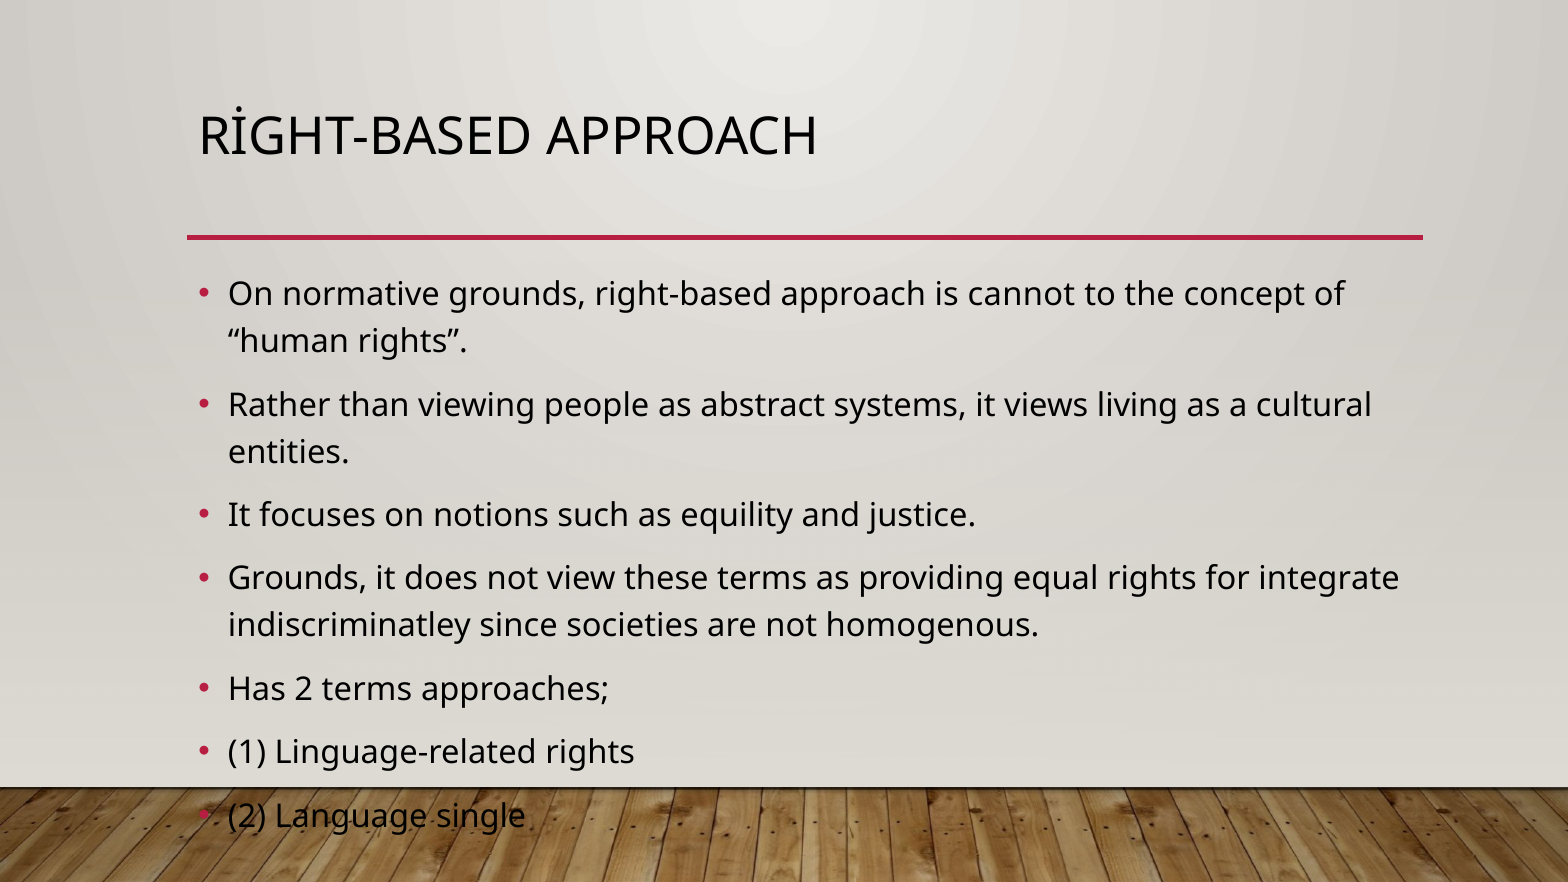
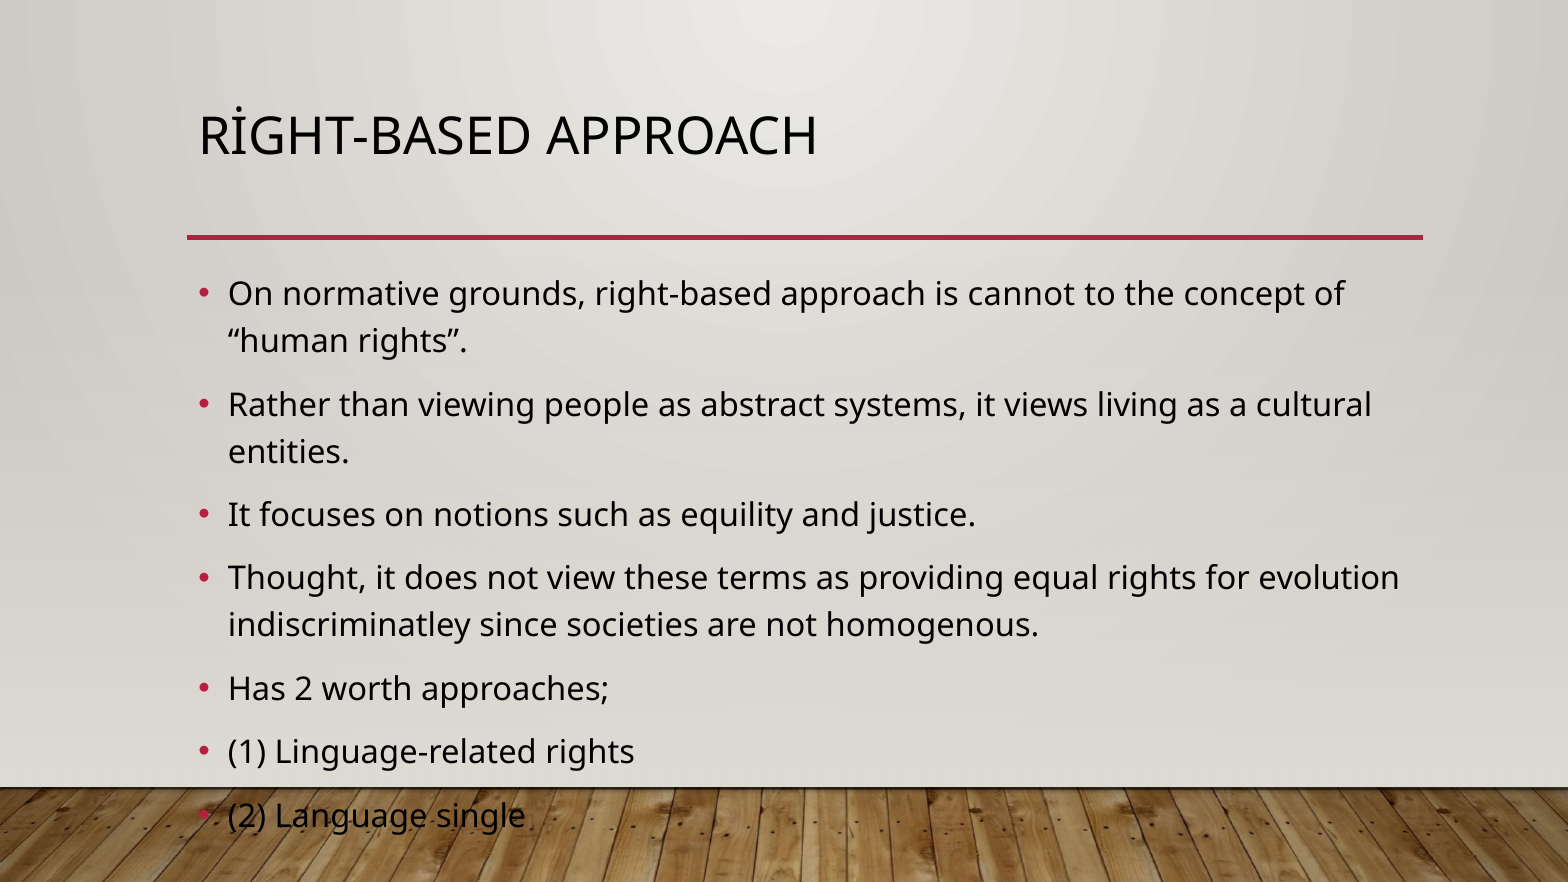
Grounds at (297, 579): Grounds -> Thought
integrate: integrate -> evolution
2 terms: terms -> worth
